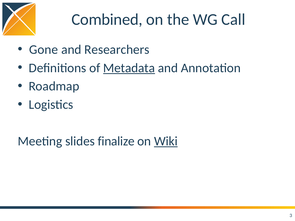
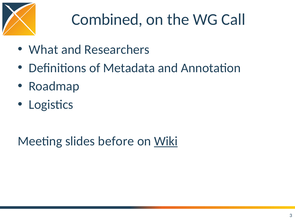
Gone: Gone -> What
Metadata underline: present -> none
finalize: finalize -> before
